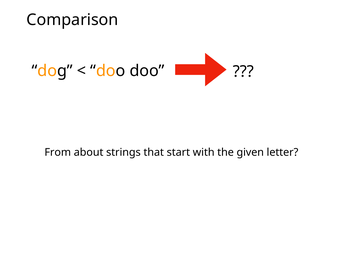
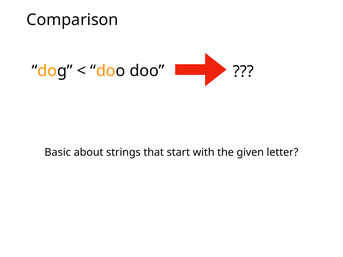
From: From -> Basic
